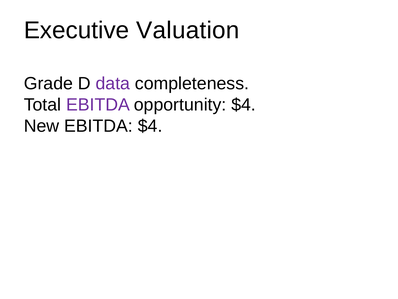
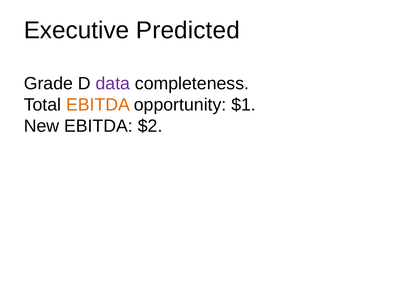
Valuation: Valuation -> Predicted
EBITDA at (98, 105) colour: purple -> orange
opportunity $4: $4 -> $1
EBITDA $4: $4 -> $2
